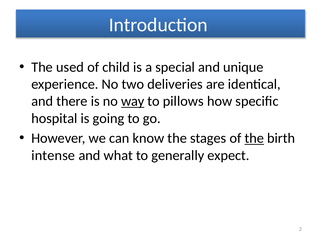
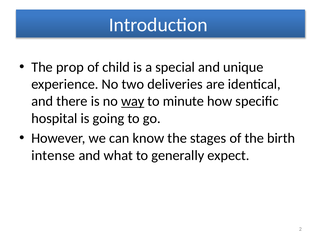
used: used -> prop
pillows: pillows -> minute
the at (254, 139) underline: present -> none
